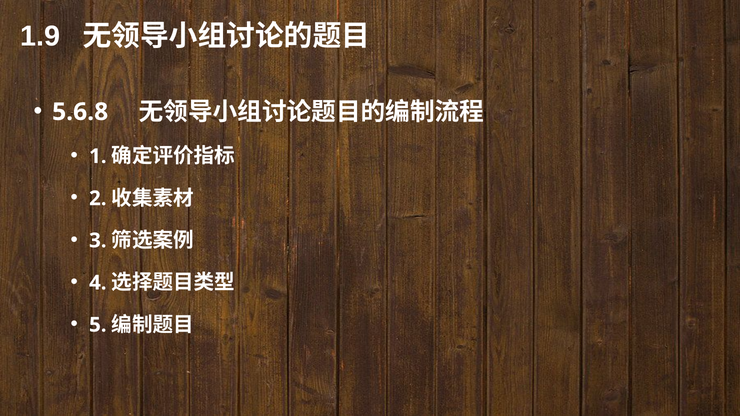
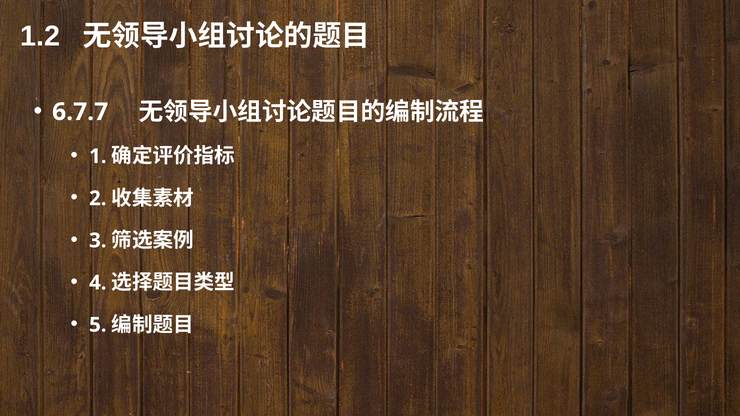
1.9: 1.9 -> 1.2
5.6.8: 5.6.8 -> 6.7.7
